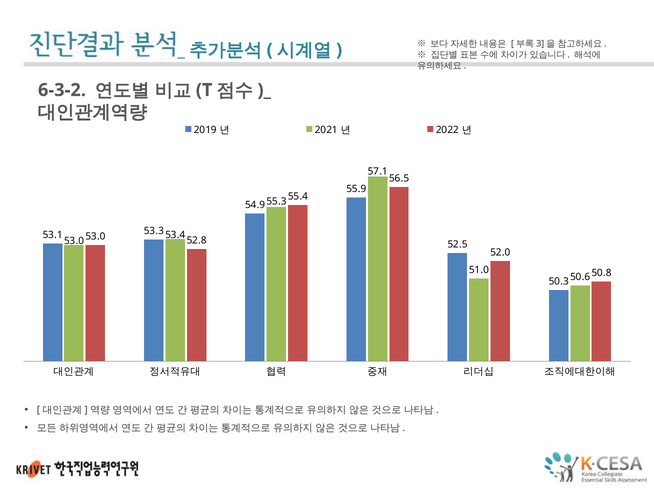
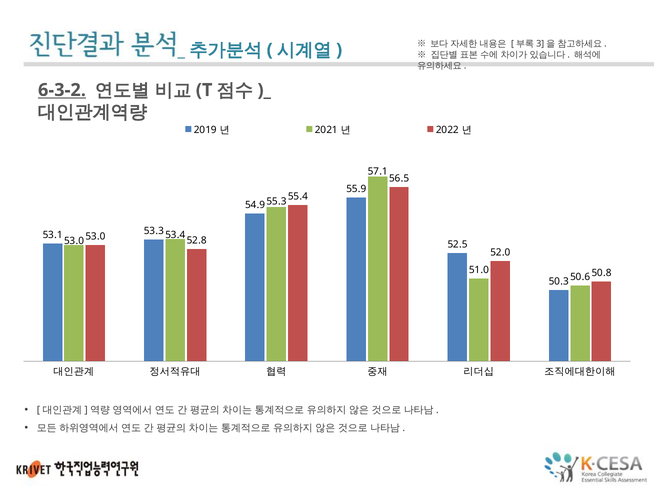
6-3-2 underline: none -> present
